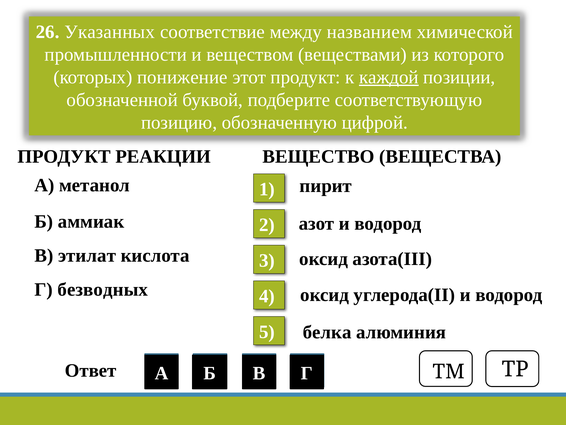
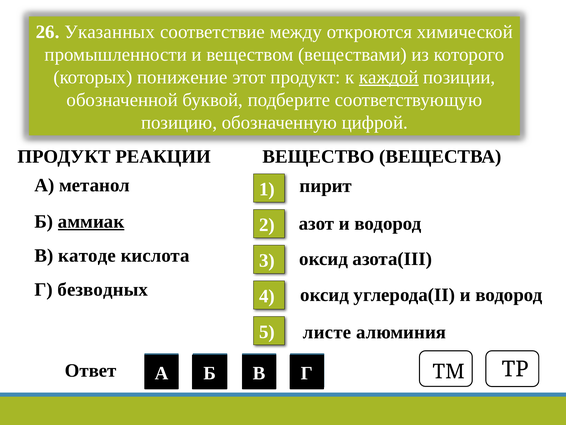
названием: названием -> откроются
аммиак underline: none -> present
этилат: этилат -> катоде
белка: белка -> листе
